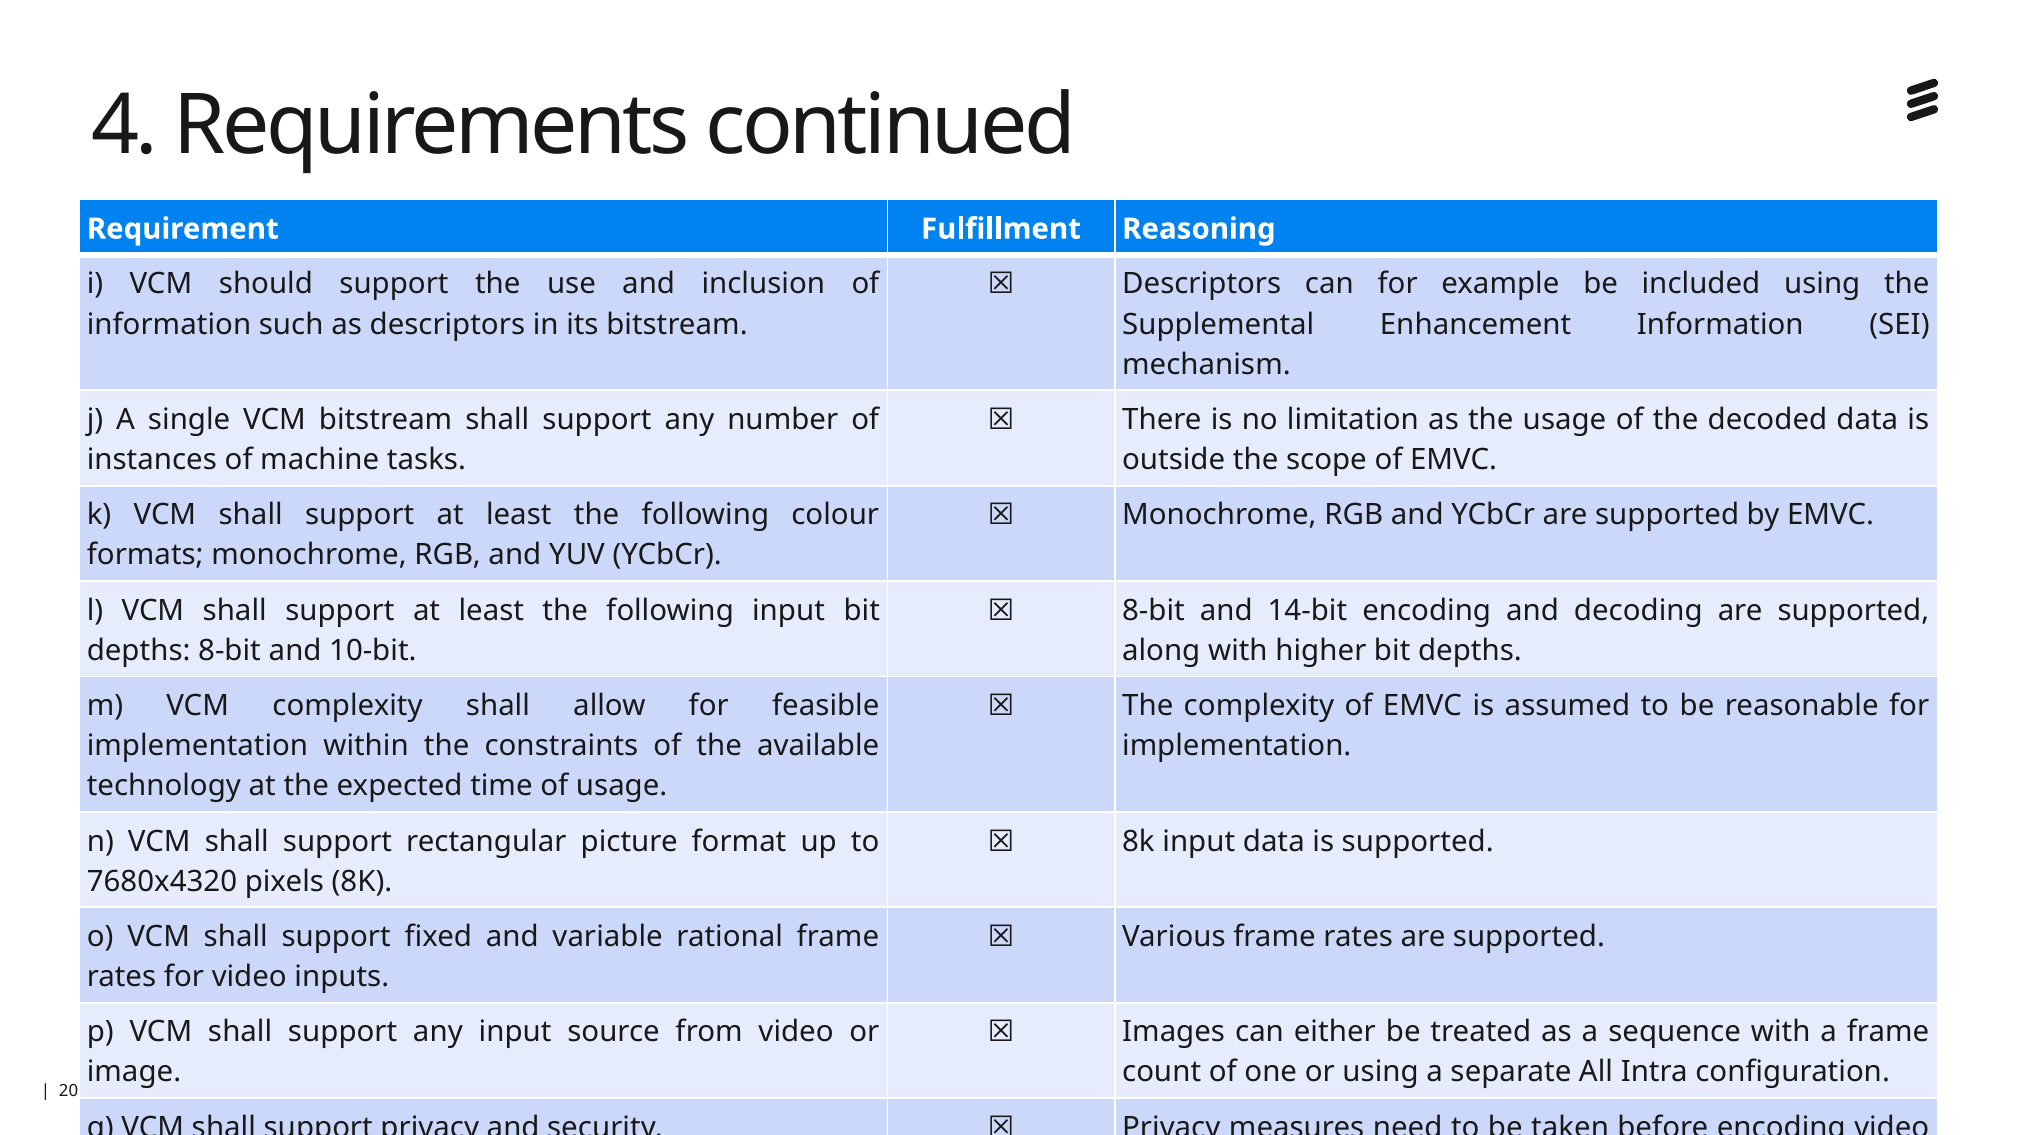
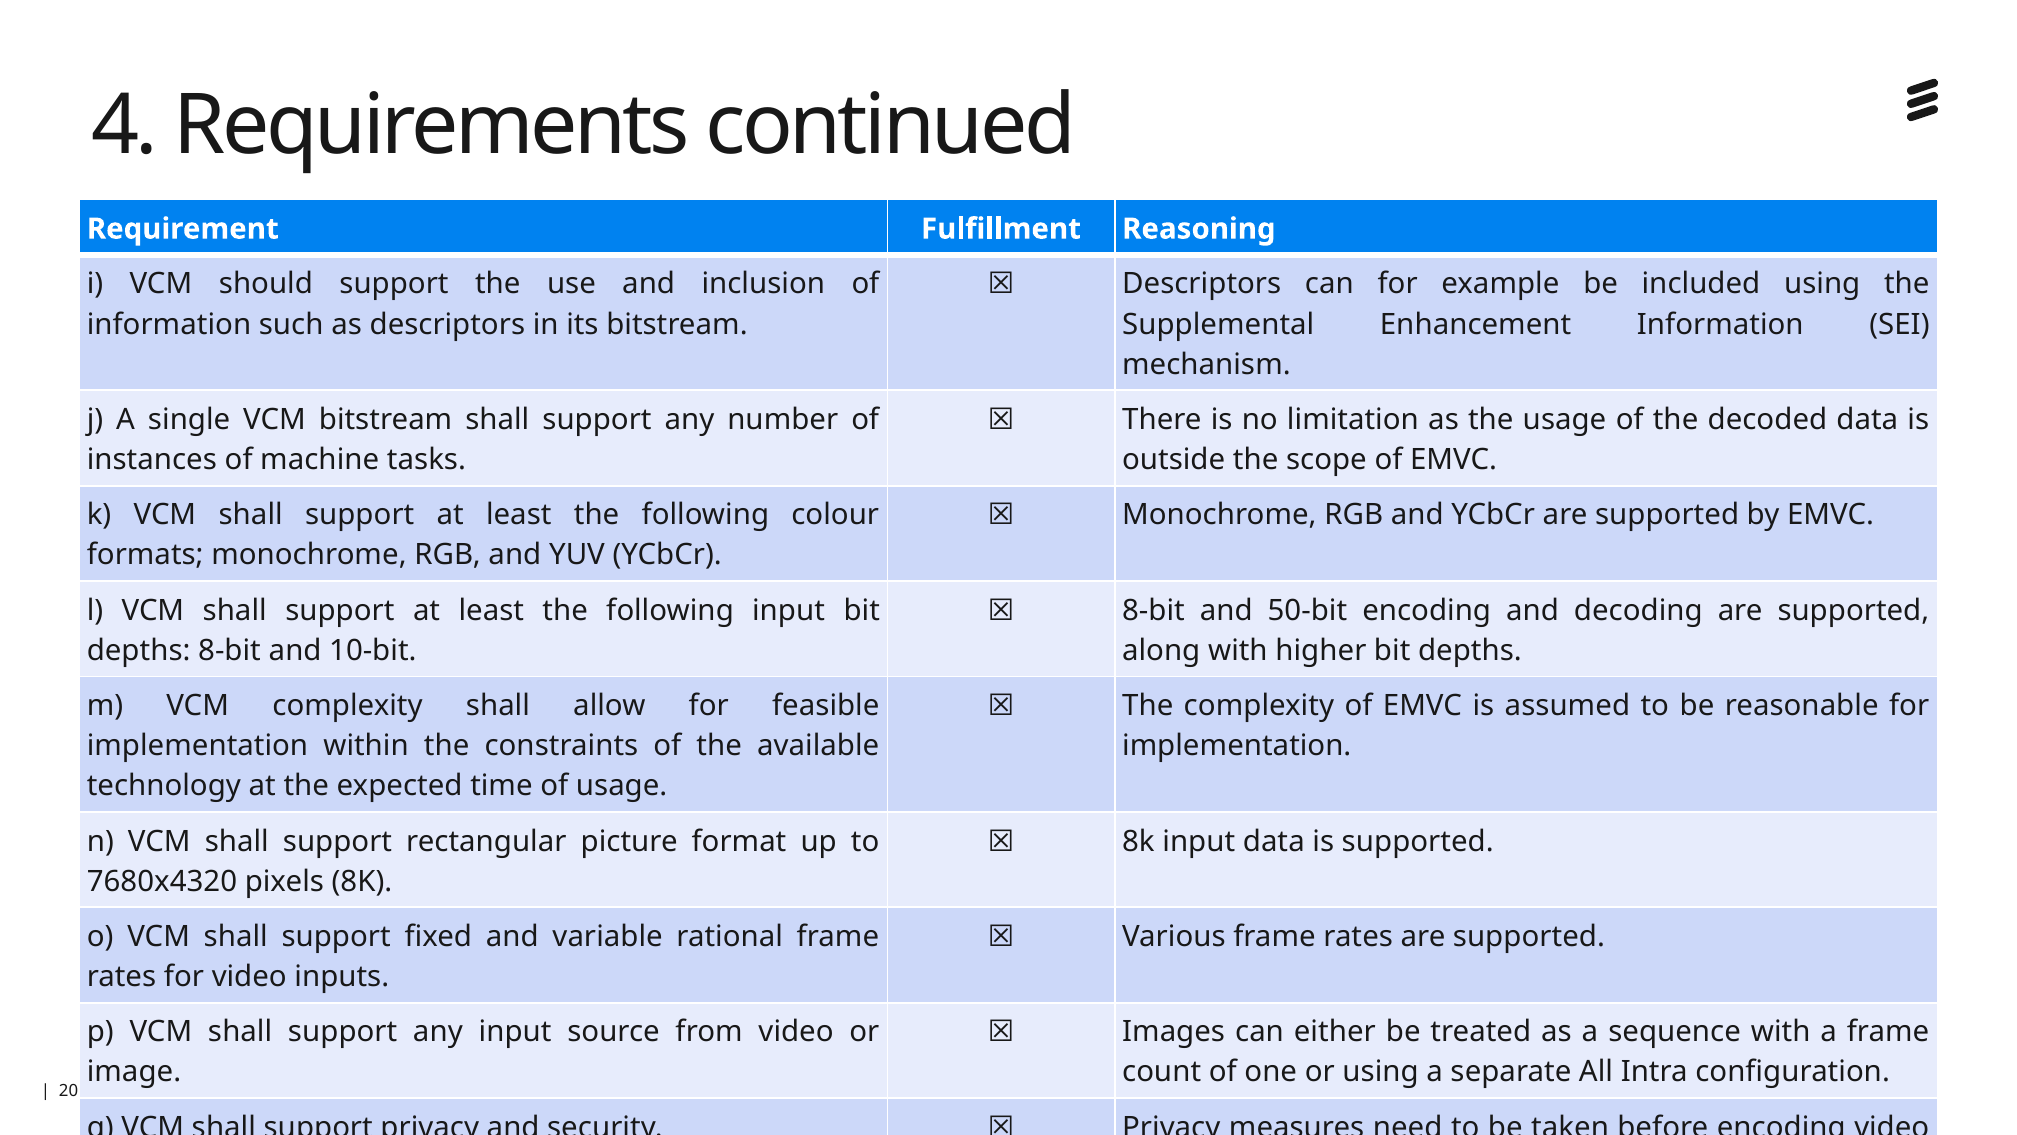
14-bit: 14-bit -> 50-bit
